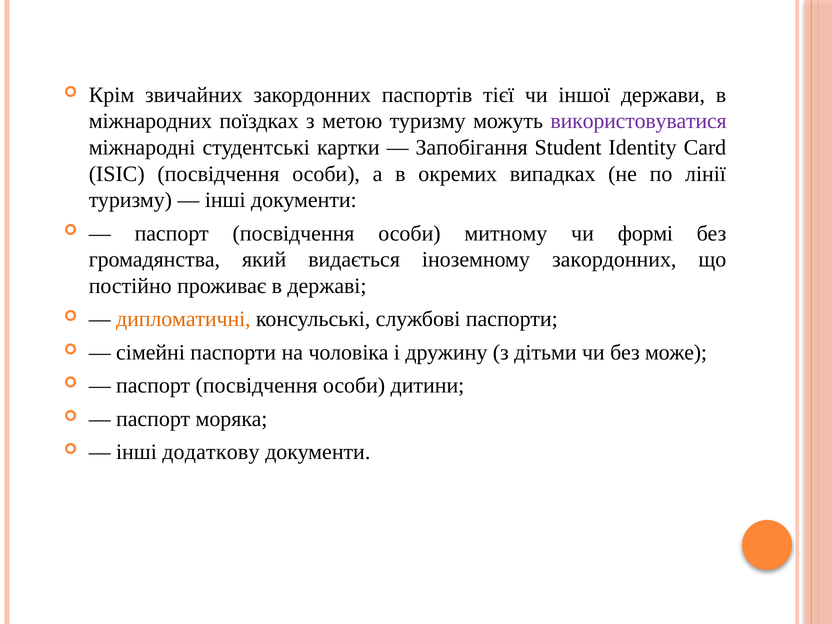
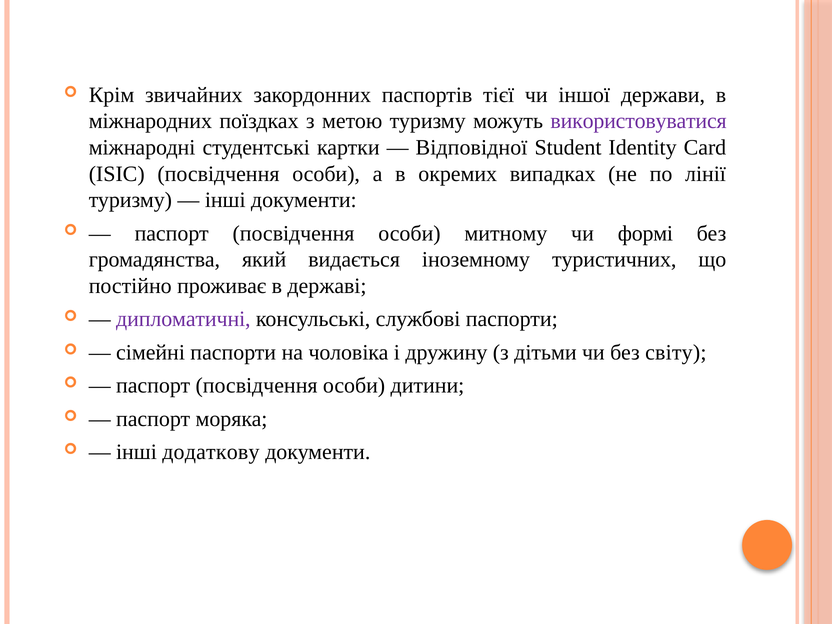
Запобігання: Запобігання -> Відповідної
іноземному закордонних: закордонних -> туристичних
дипломатичні colour: orange -> purple
може: може -> світу
